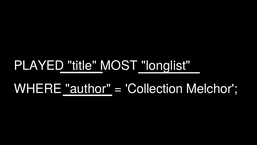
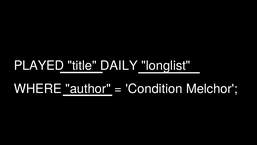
MOST: MOST -> DAILY
Collection: Collection -> Condition
